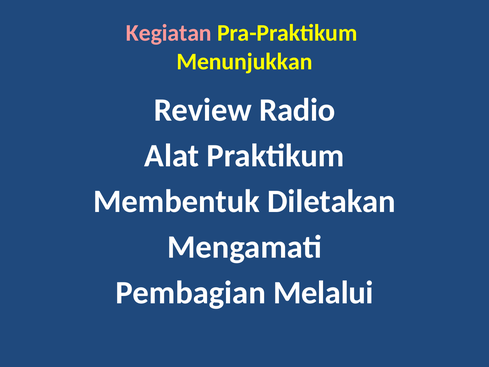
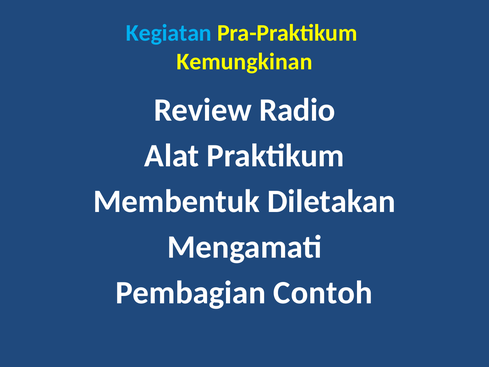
Kegiatan colour: pink -> light blue
Menunjukkan: Menunjukkan -> Kemungkinan
Melalui: Melalui -> Contoh
